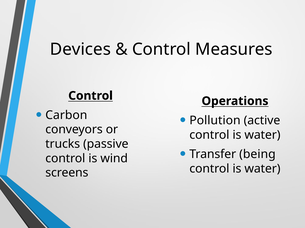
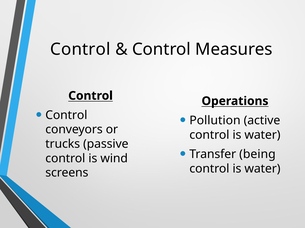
Devices at (80, 49): Devices -> Control
Carbon at (66, 115): Carbon -> Control
